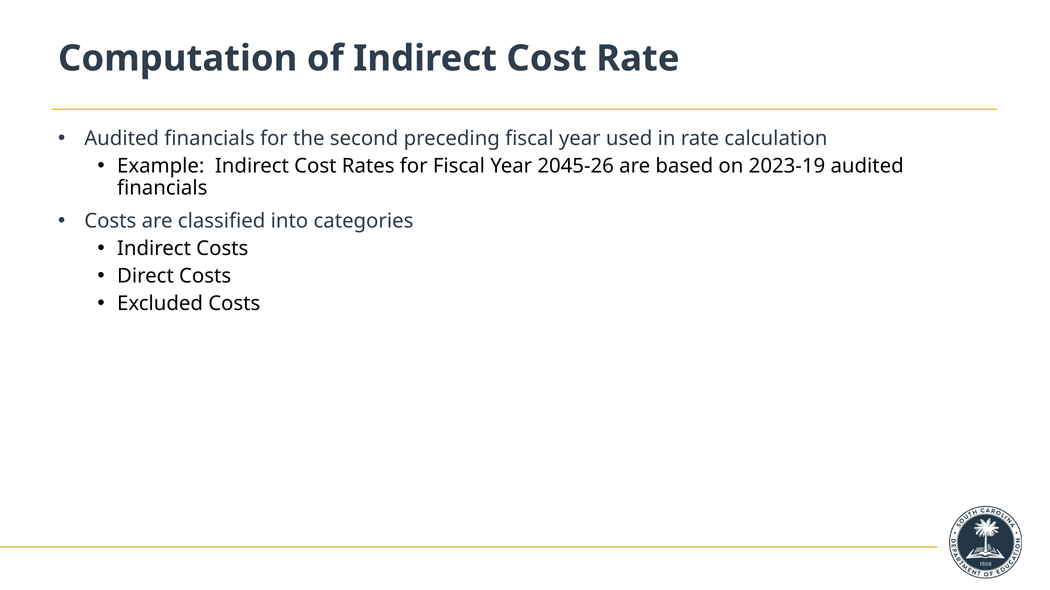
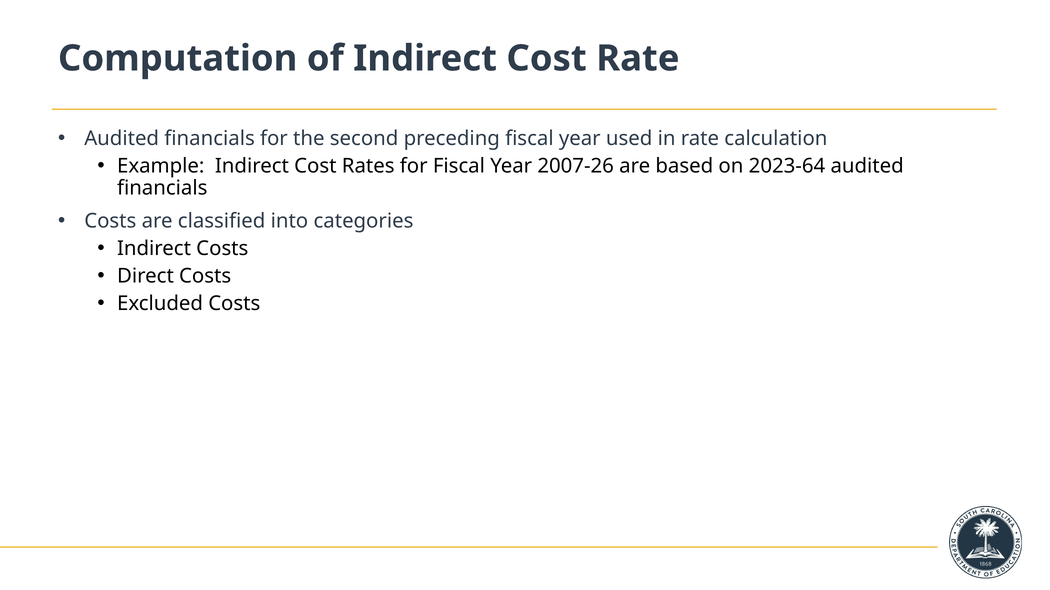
2045-26: 2045-26 -> 2007-26
2023-19: 2023-19 -> 2023-64
